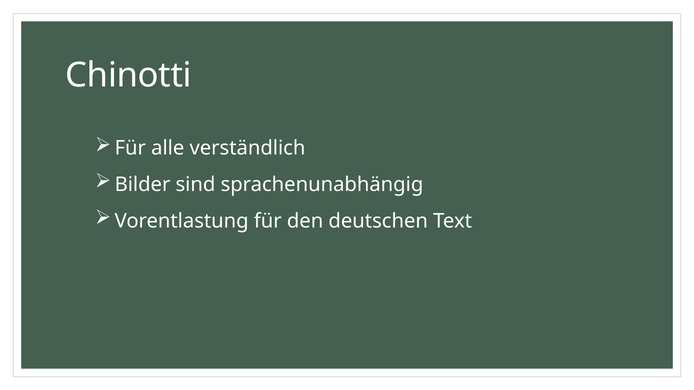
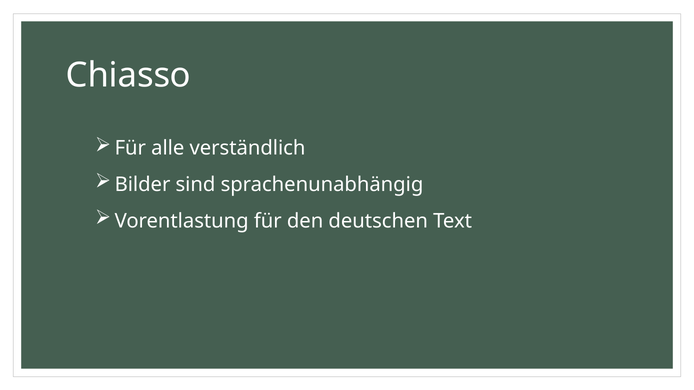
Chinotti: Chinotti -> Chiasso
